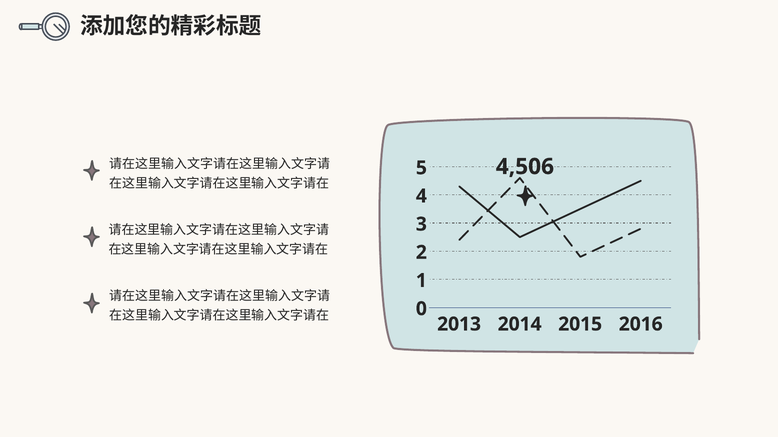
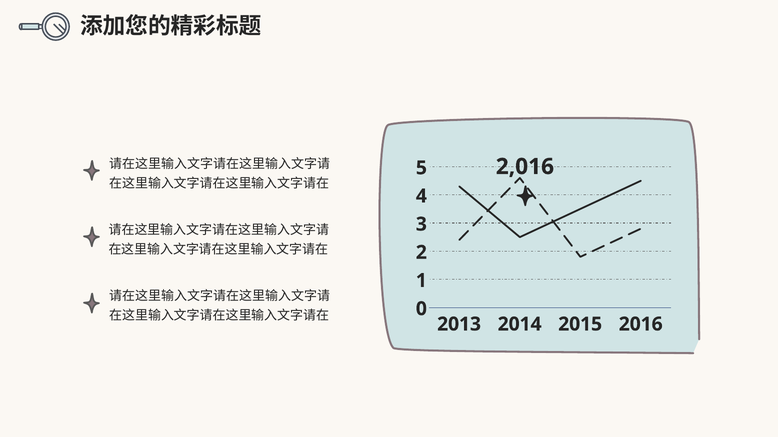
4,506: 4,506 -> 2,016
